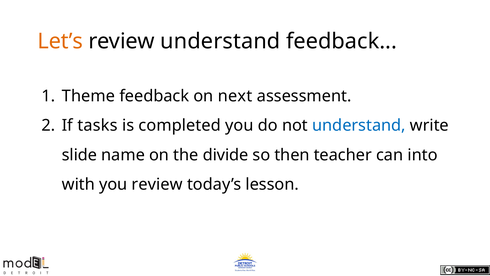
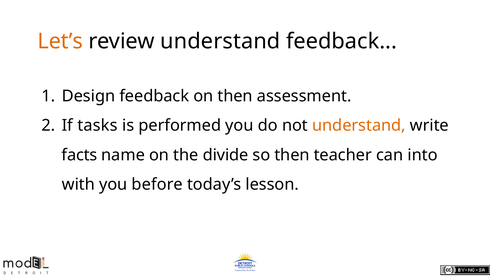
Theme: Theme -> Design
on next: next -> then
completed: completed -> performed
understand at (359, 125) colour: blue -> orange
slide: slide -> facts
you review: review -> before
